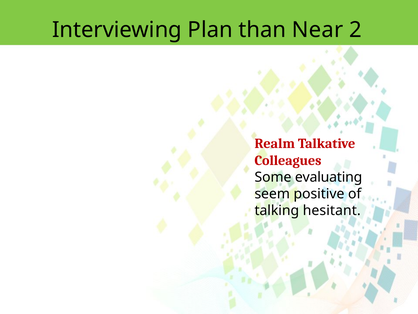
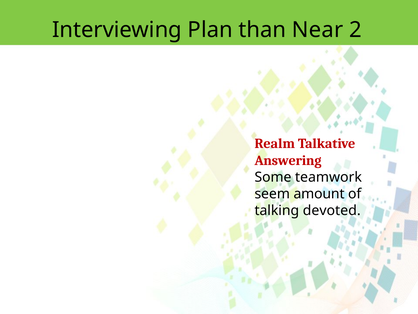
Colleagues: Colleagues -> Answering
evaluating: evaluating -> teamwork
positive: positive -> amount
hesitant: hesitant -> devoted
